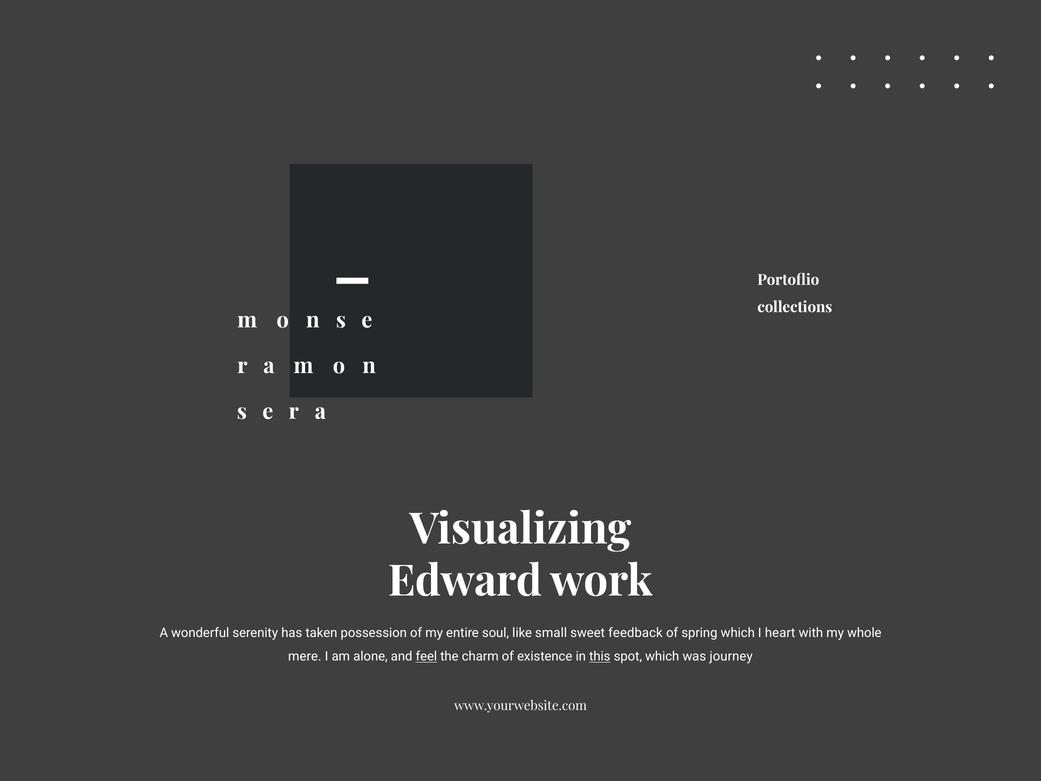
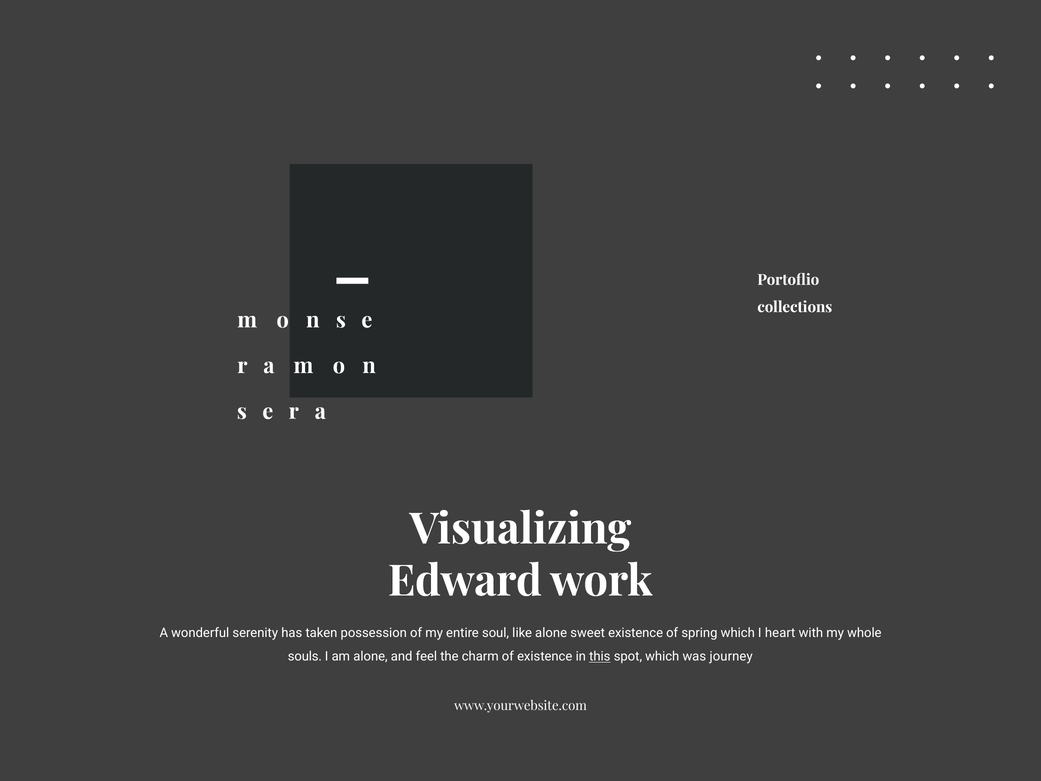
like small: small -> alone
sweet feedback: feedback -> existence
mere: mere -> souls
feel underline: present -> none
